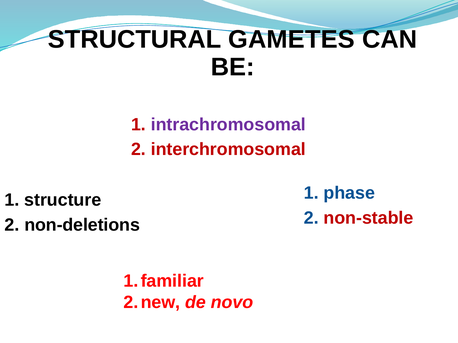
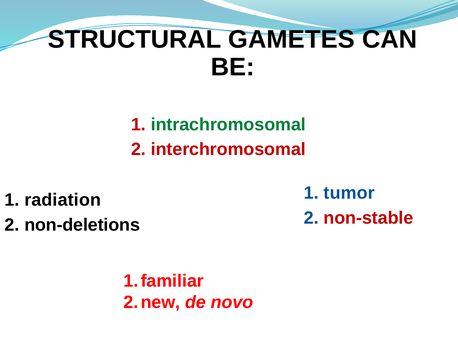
intrachromosomal colour: purple -> green
phase: phase -> tumor
structure: structure -> radiation
